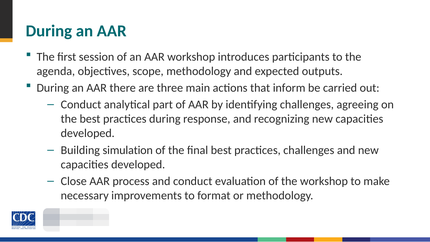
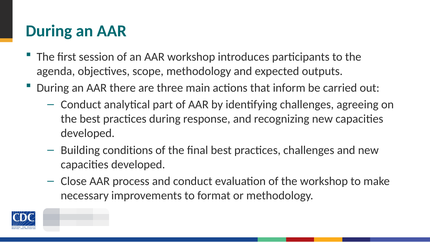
simulation: simulation -> conditions
